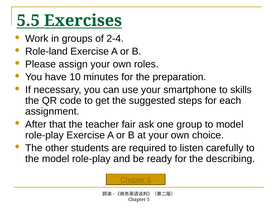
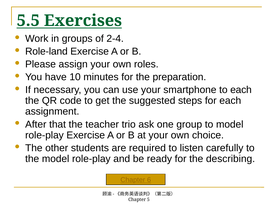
to skills: skills -> each
fair: fair -> trio
